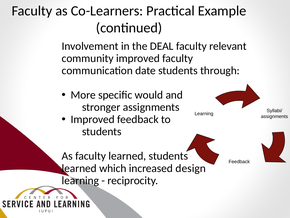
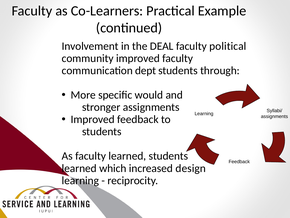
relevant: relevant -> political
date: date -> dept
